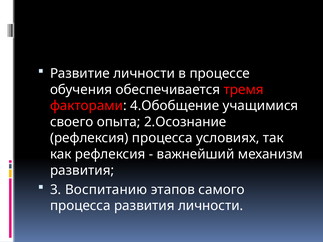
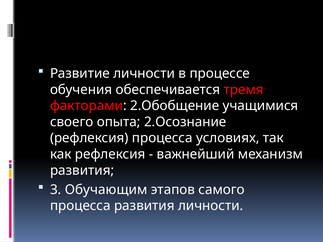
4.Обобщение: 4.Обобщение -> 2.Обобщение
Воспитанию: Воспитанию -> Обучающим
